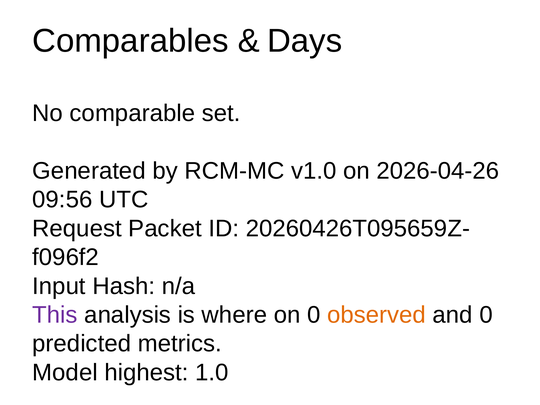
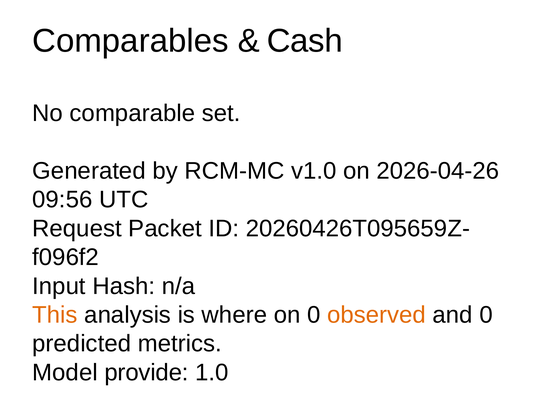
Days: Days -> Cash
This colour: purple -> orange
highest: highest -> provide
